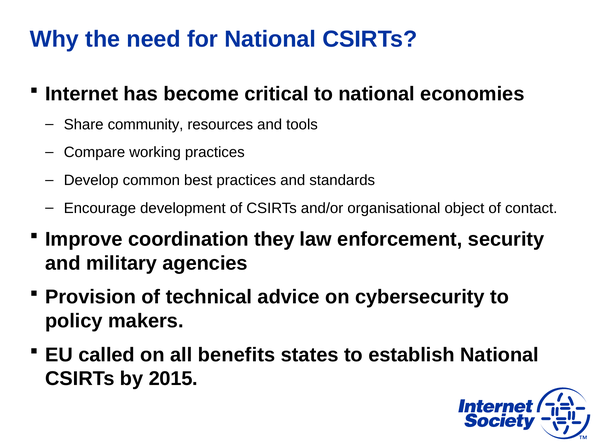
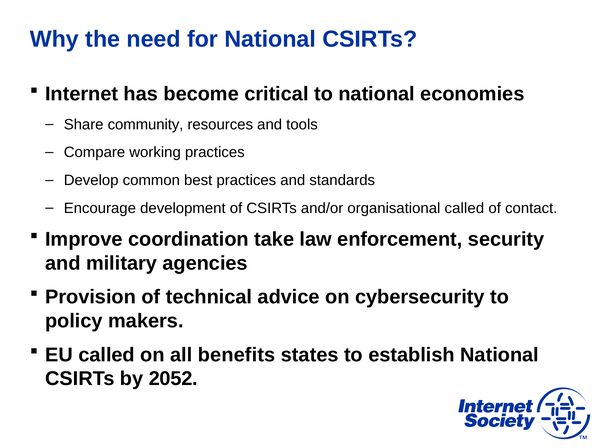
organisational object: object -> called
they: they -> take
2015: 2015 -> 2052
